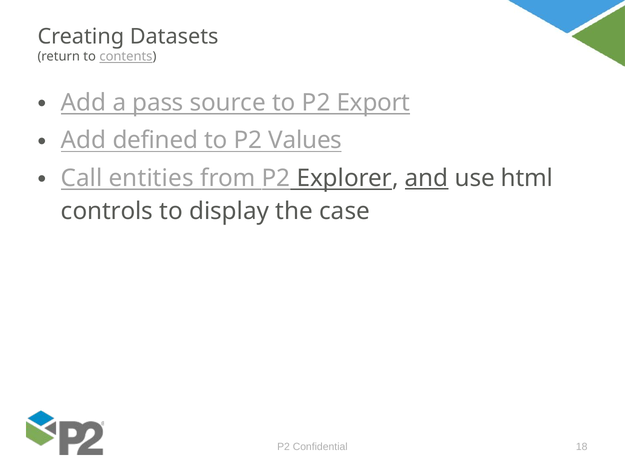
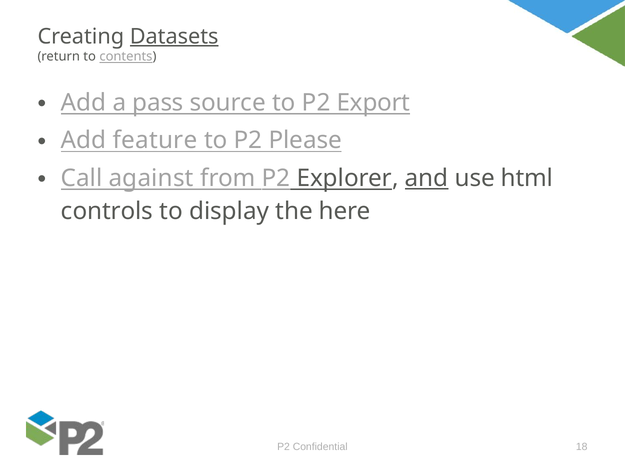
Datasets underline: none -> present
defined: defined -> feature
Values: Values -> Please
entities: entities -> against
case: case -> here
